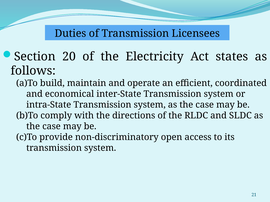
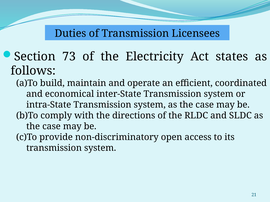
20: 20 -> 73
